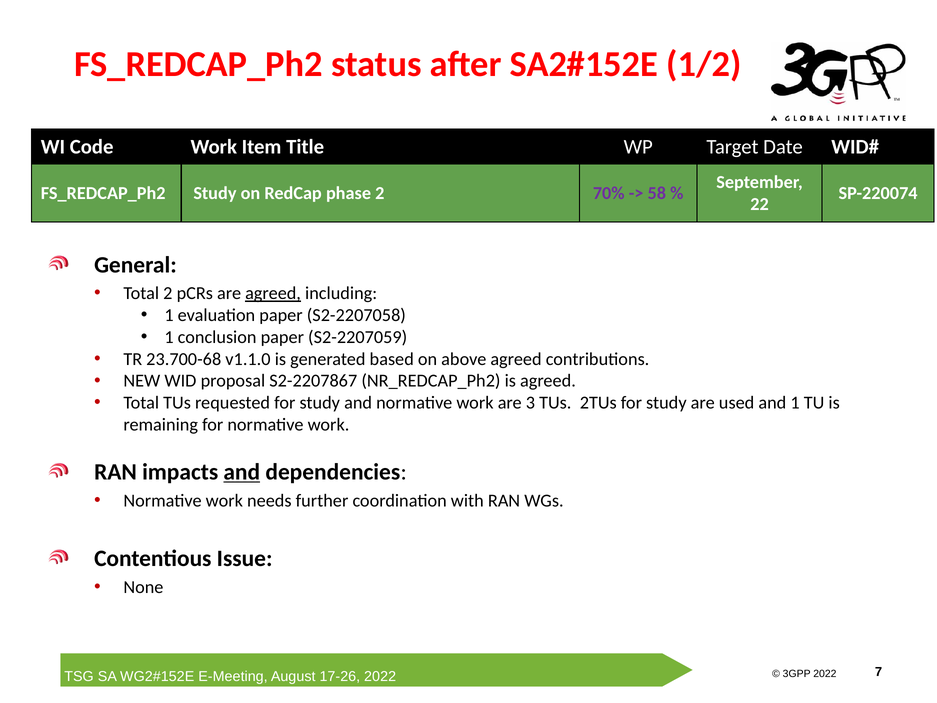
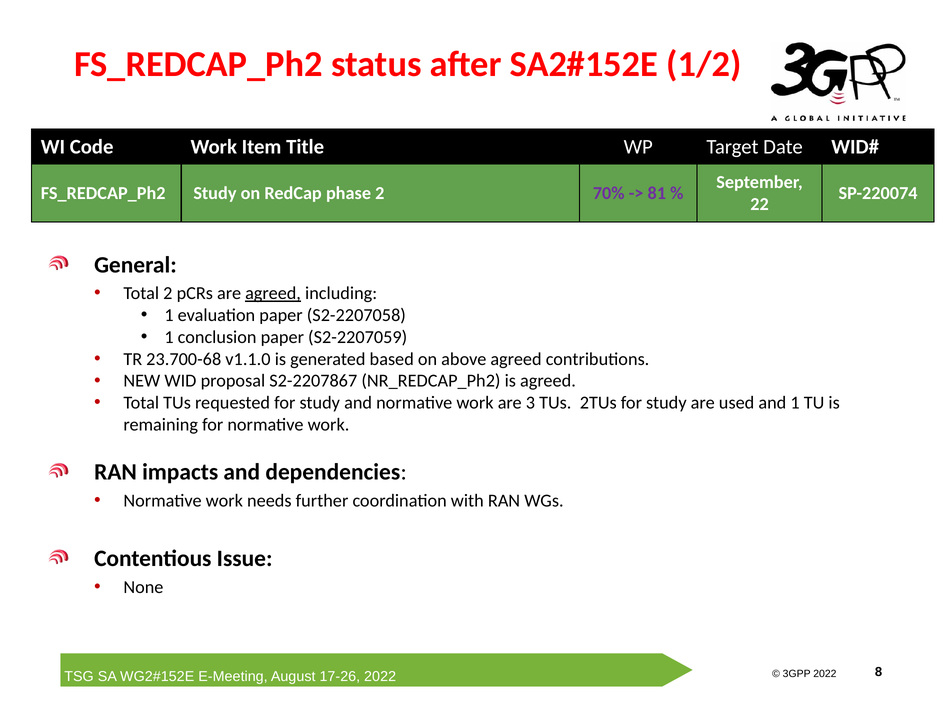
58: 58 -> 81
and at (242, 472) underline: present -> none
7: 7 -> 8
